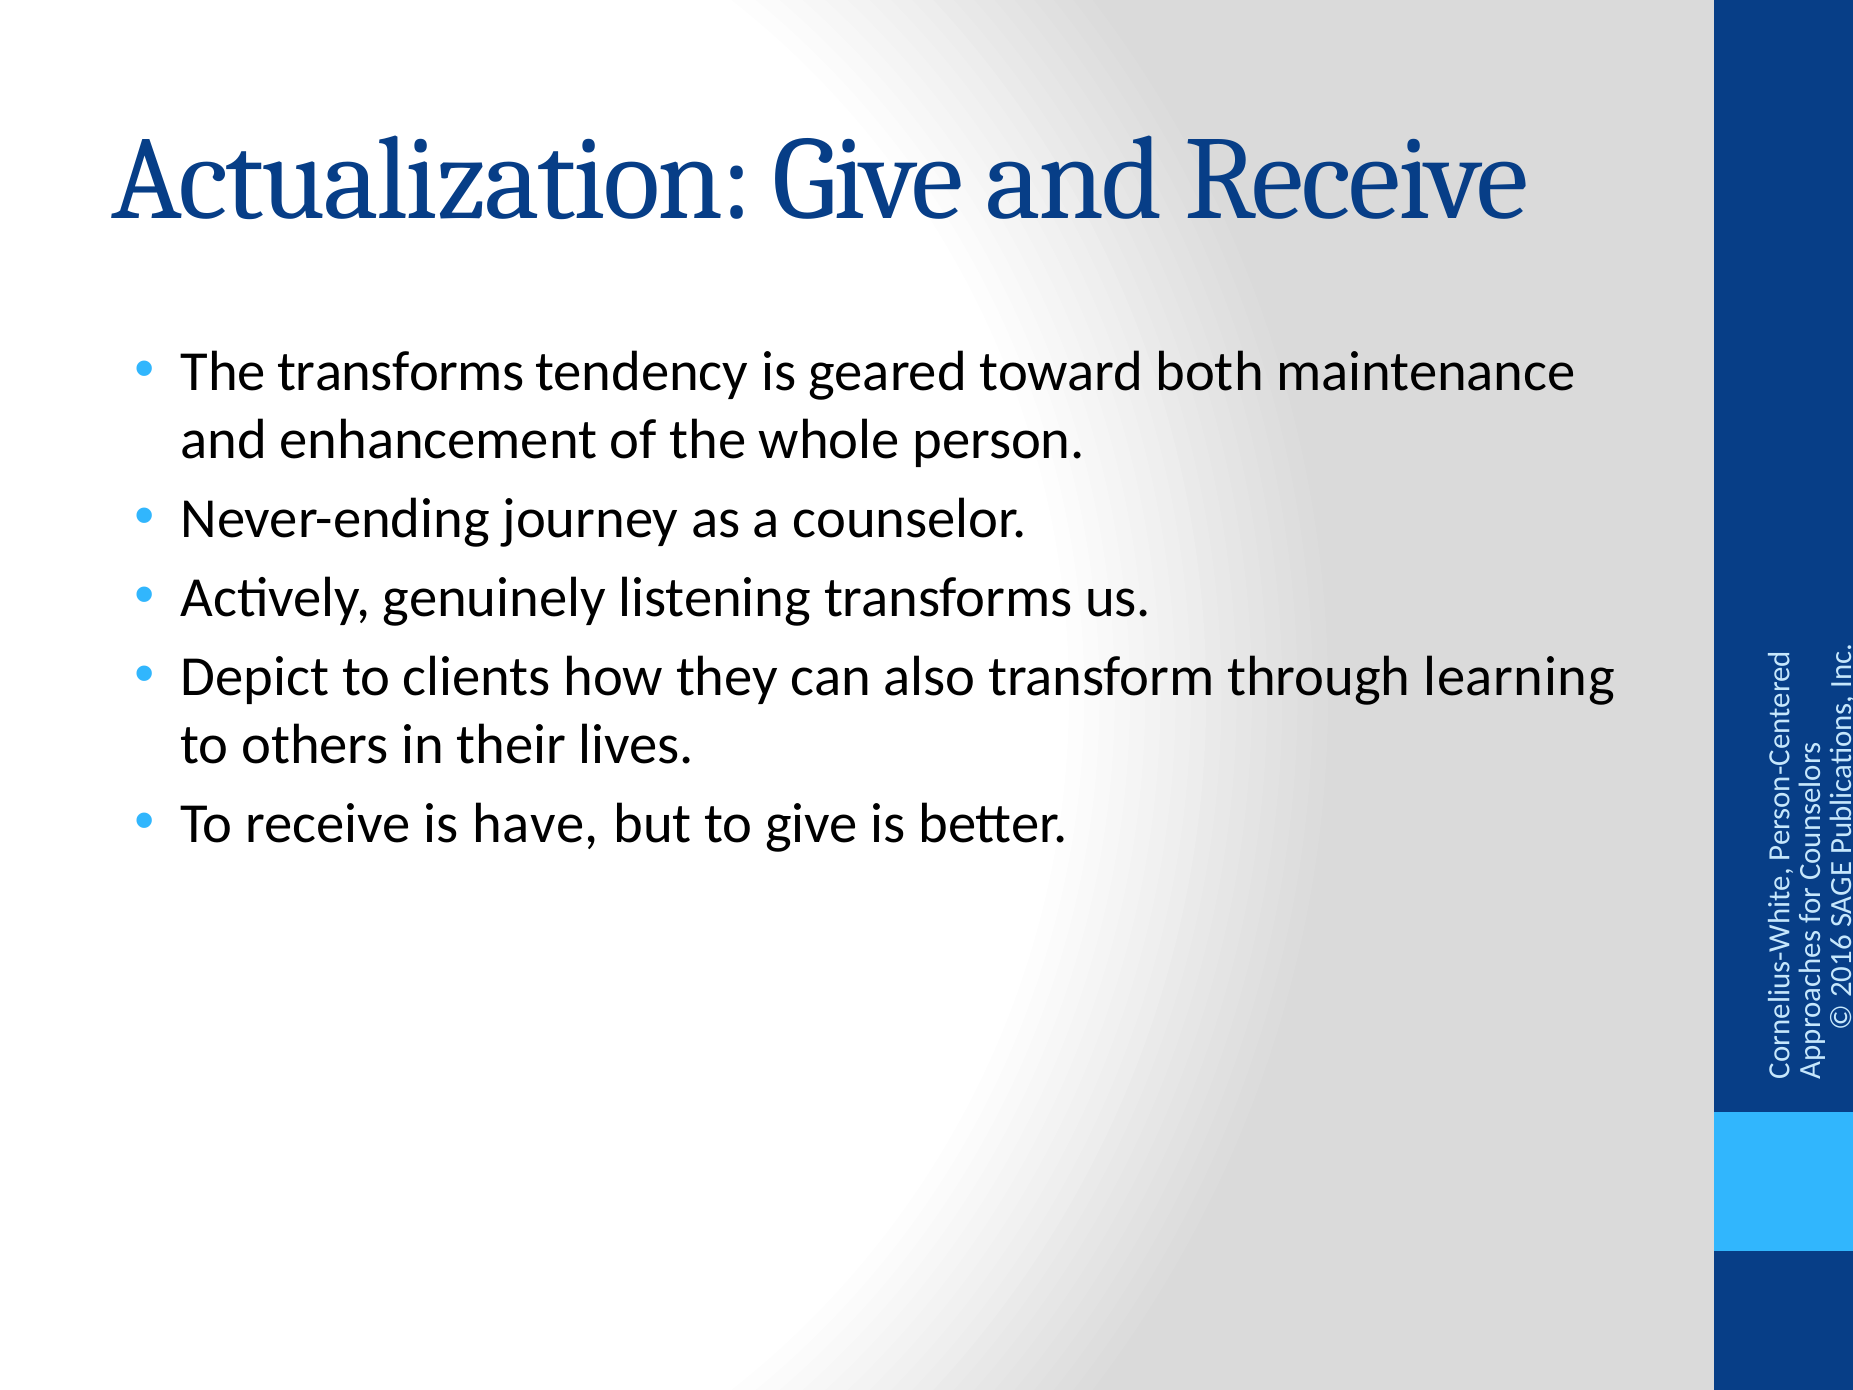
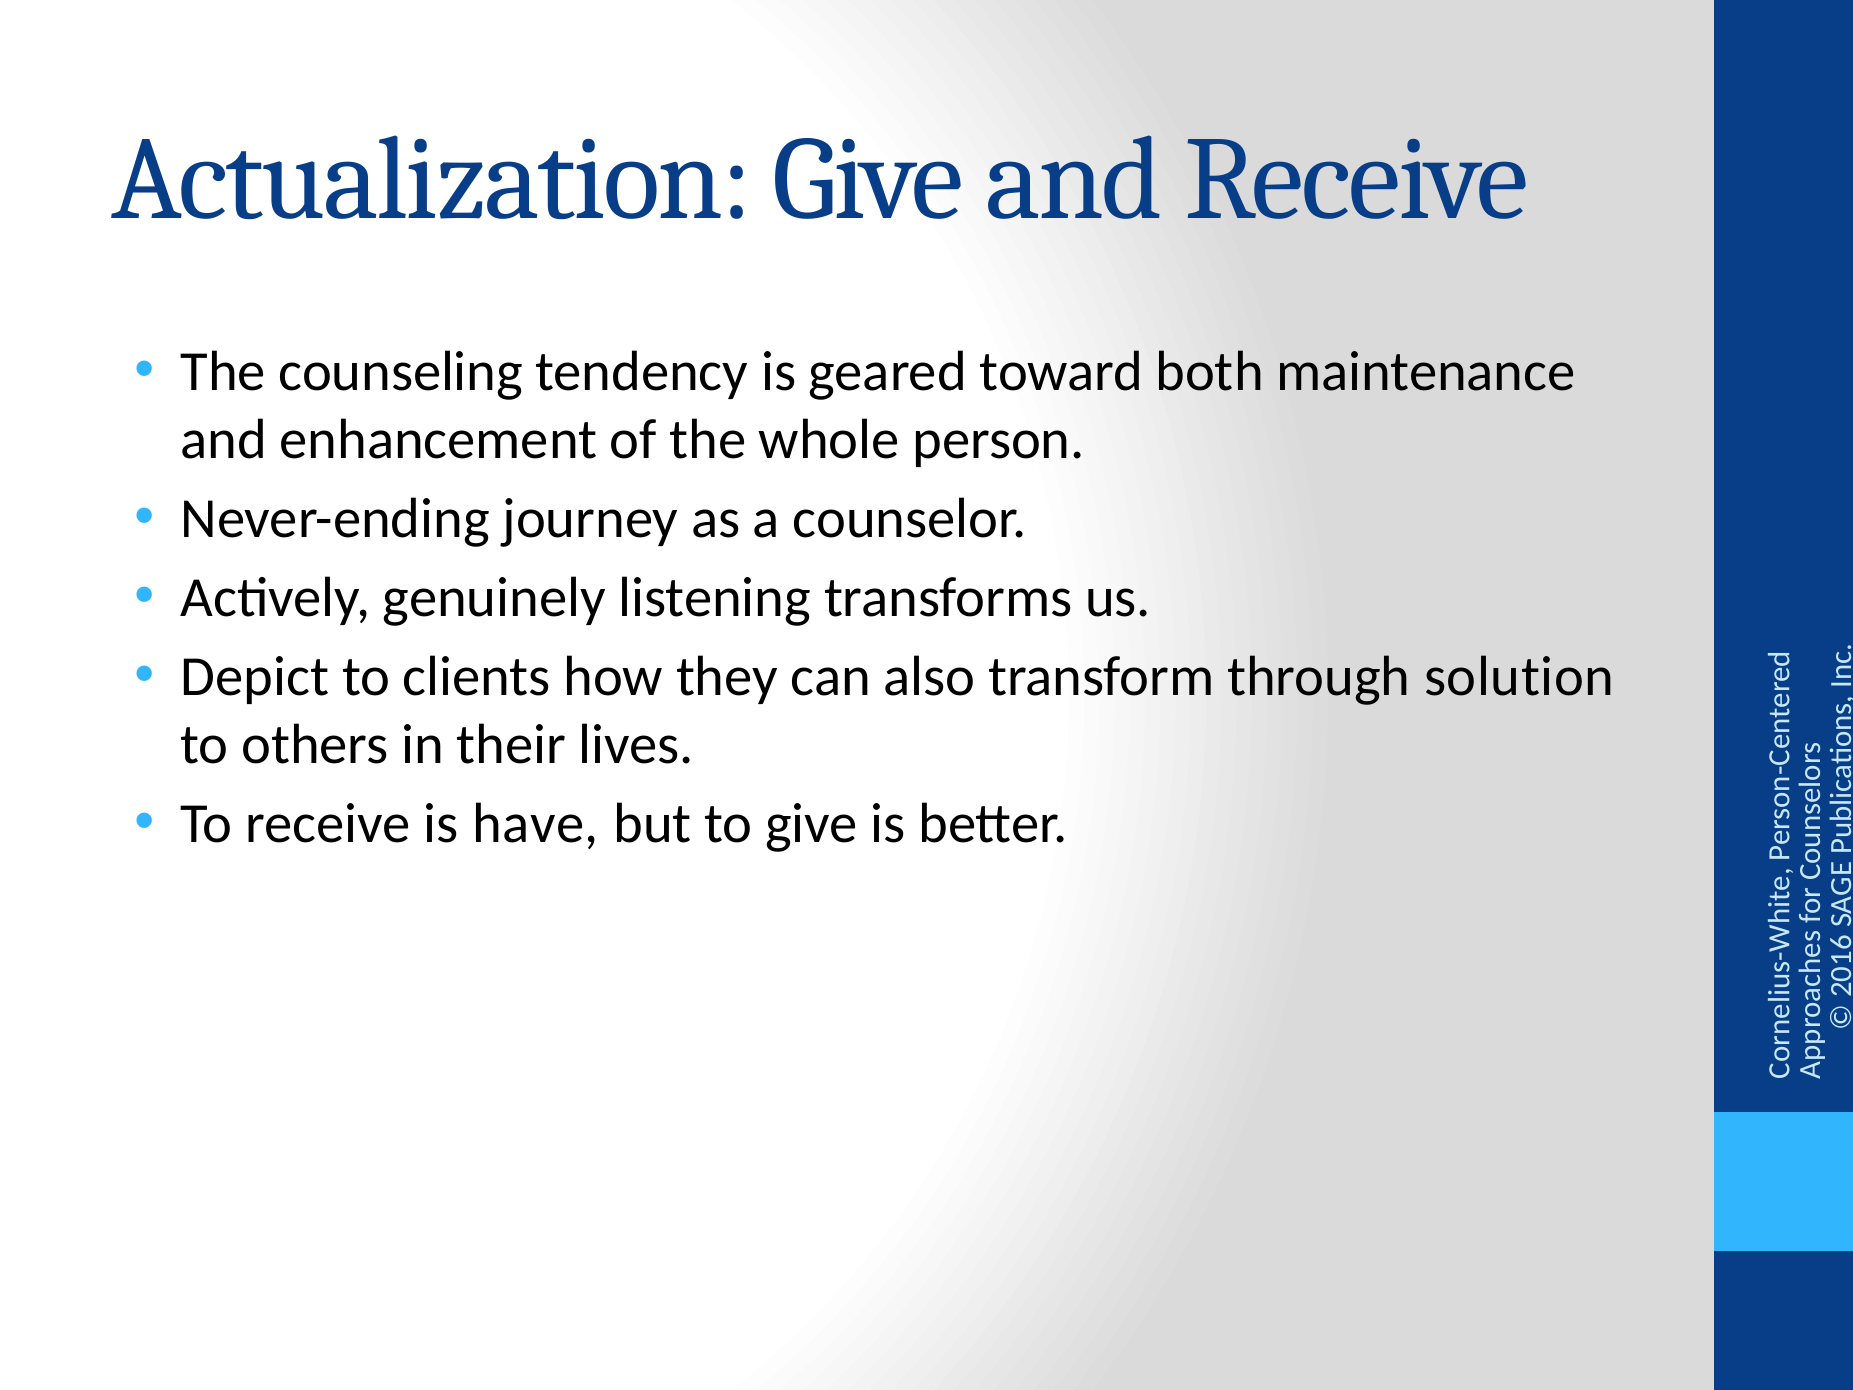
The transforms: transforms -> counseling
learning: learning -> solution
